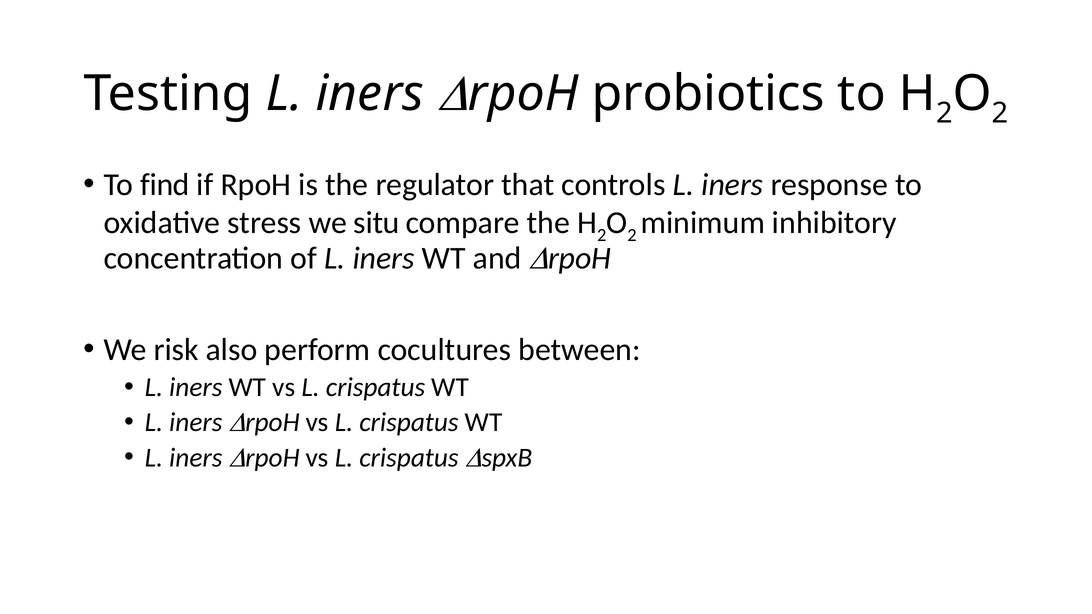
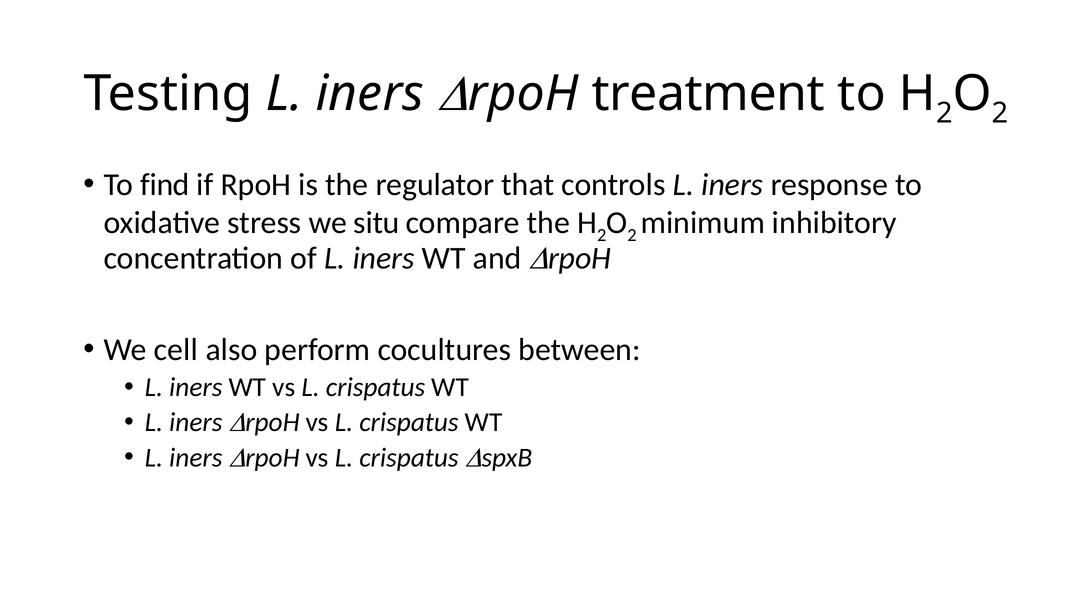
probiotics: probiotics -> treatment
risk: risk -> cell
